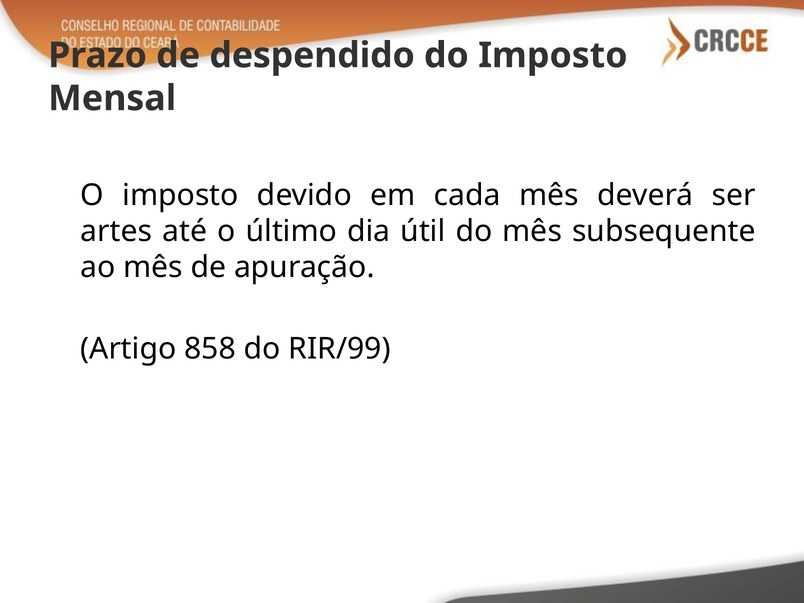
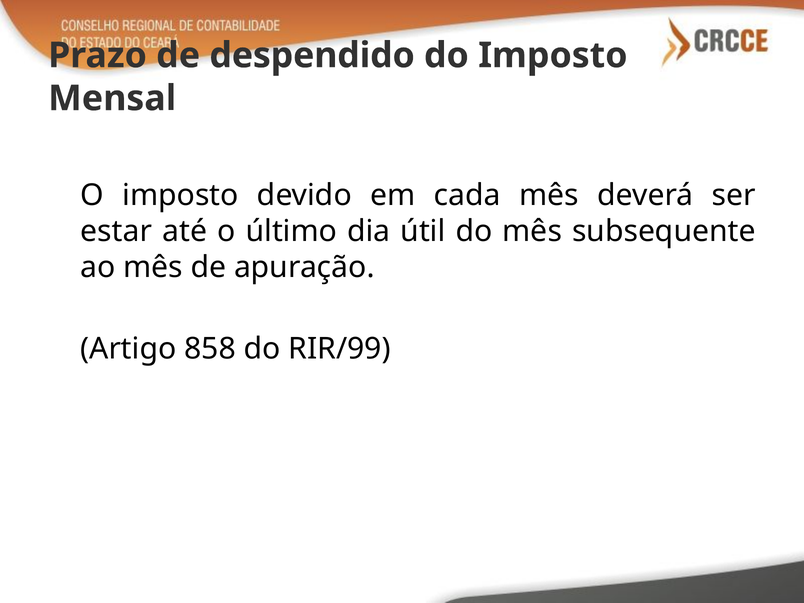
artes: artes -> estar
